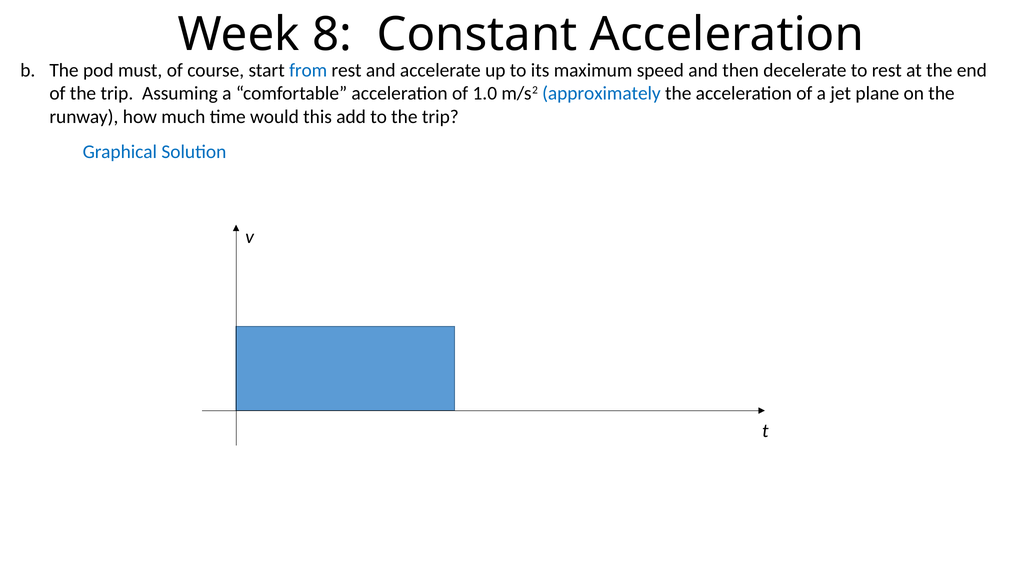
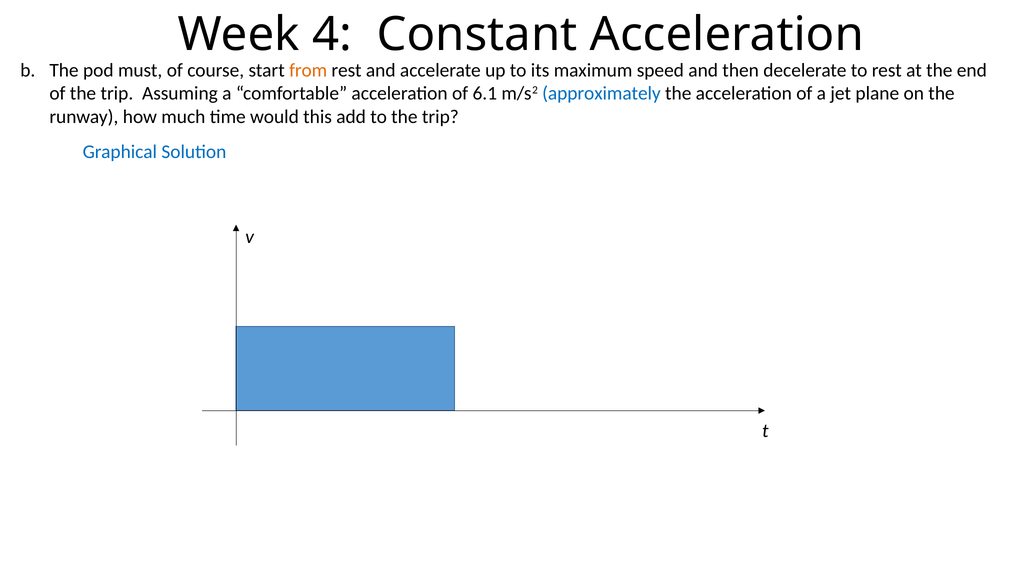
8: 8 -> 4
from colour: blue -> orange
1.0: 1.0 -> 6.1
